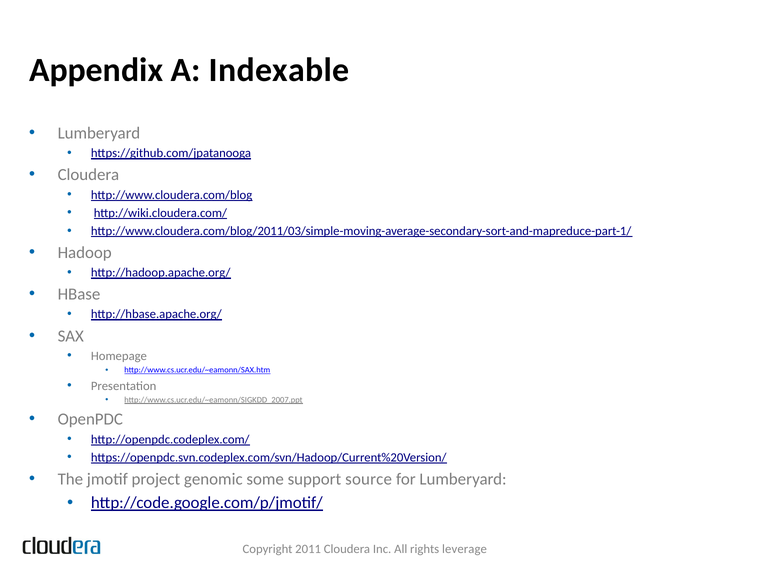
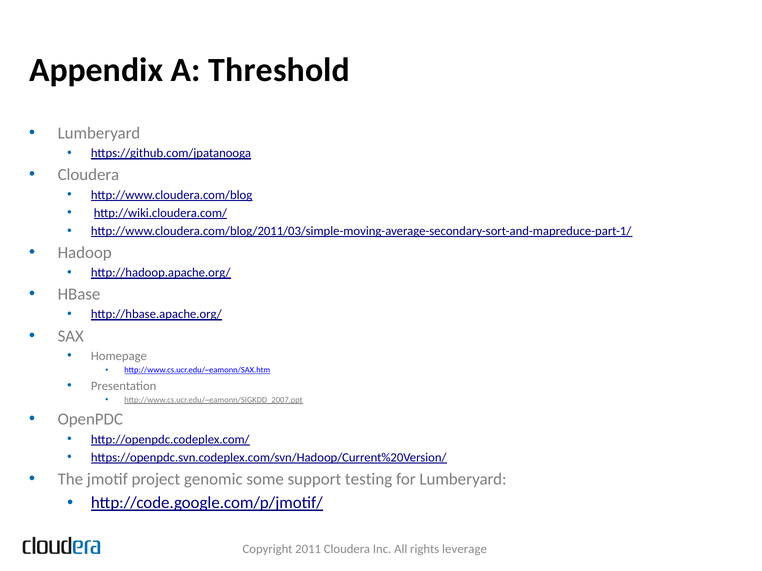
Indexable: Indexable -> Threshold
source: source -> testing
